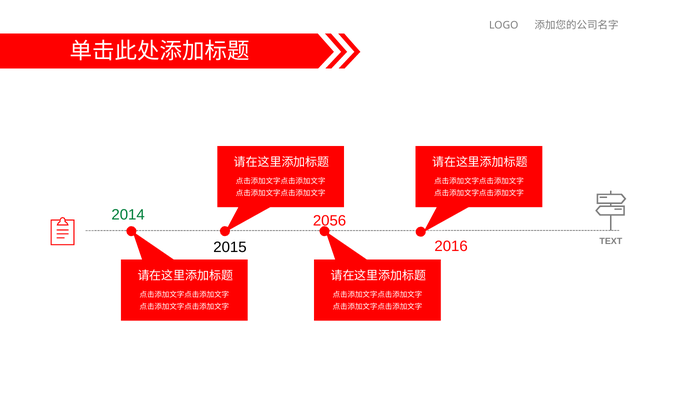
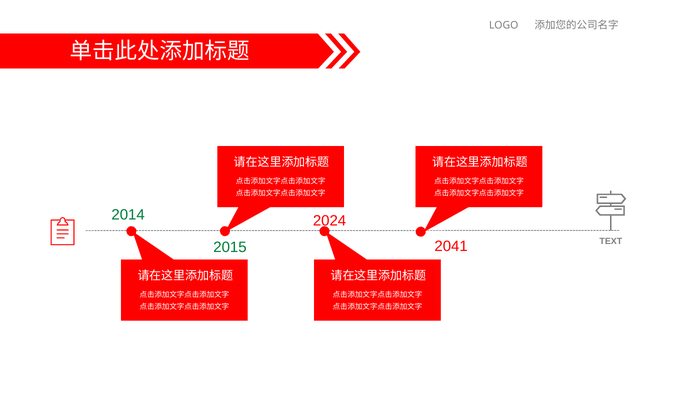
2056: 2056 -> 2024
2016: 2016 -> 2041
2015 colour: black -> green
